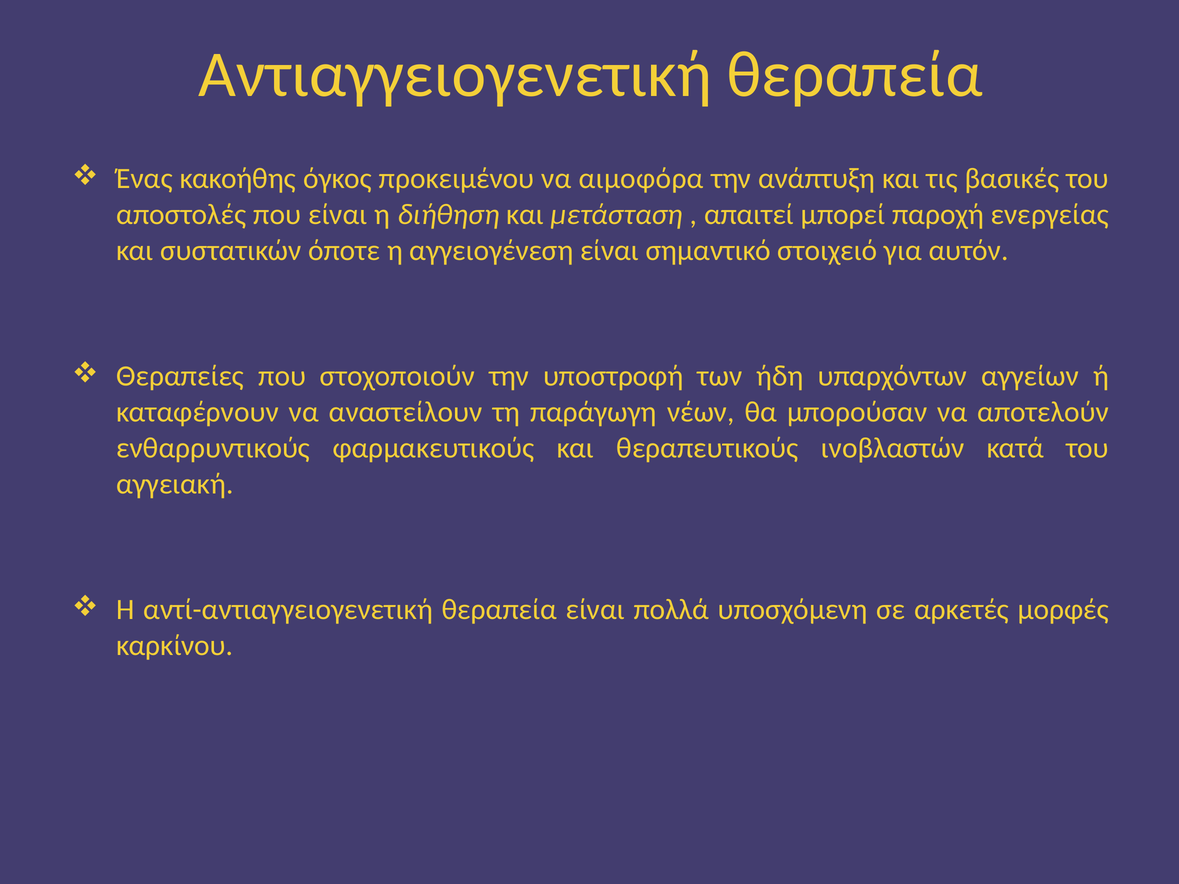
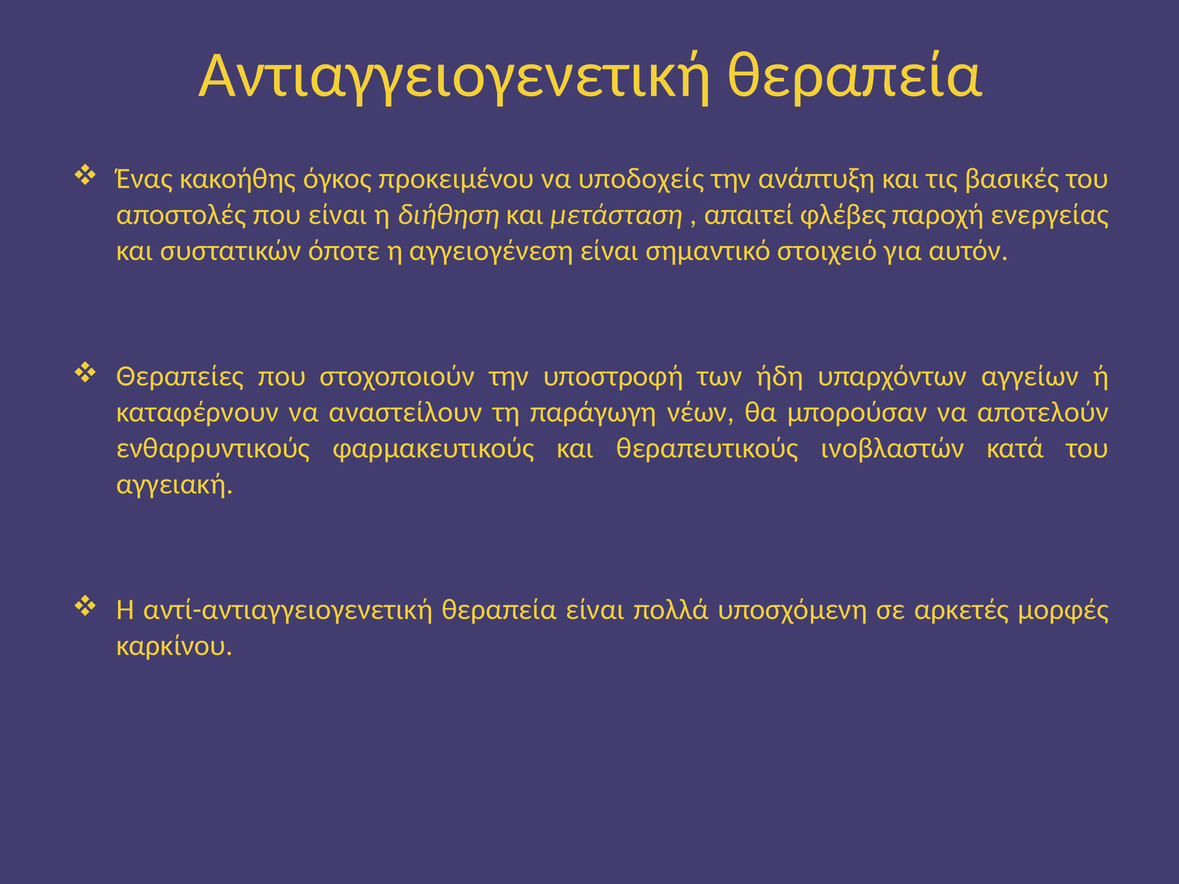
αιμοφόρα: αιμοφόρα -> υποδοχείς
μπορεί: μπορεί -> φλέβες
